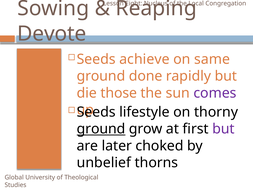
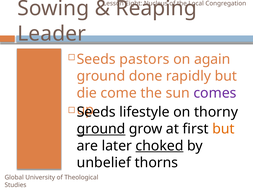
Devote: Devote -> Leader
achieve: achieve -> pastors
same: same -> again
those: those -> come
but at (223, 129) colour: purple -> orange
choked underline: none -> present
